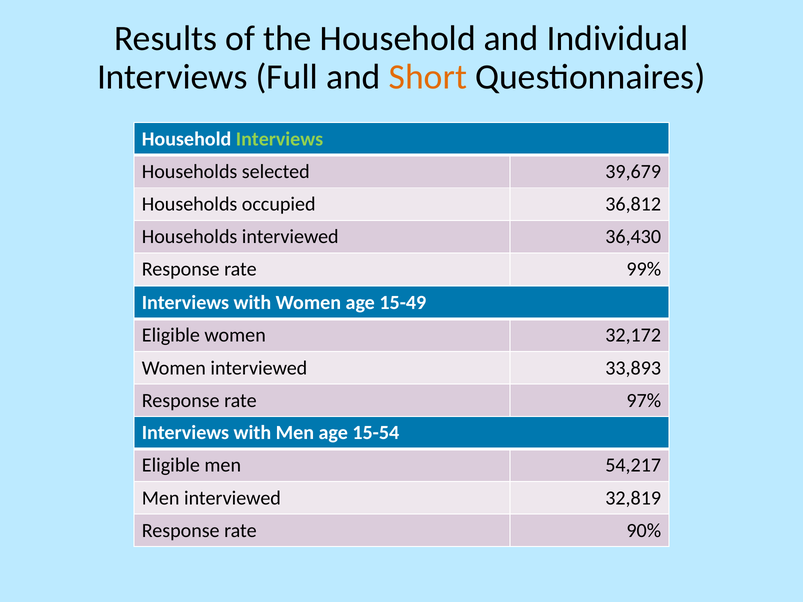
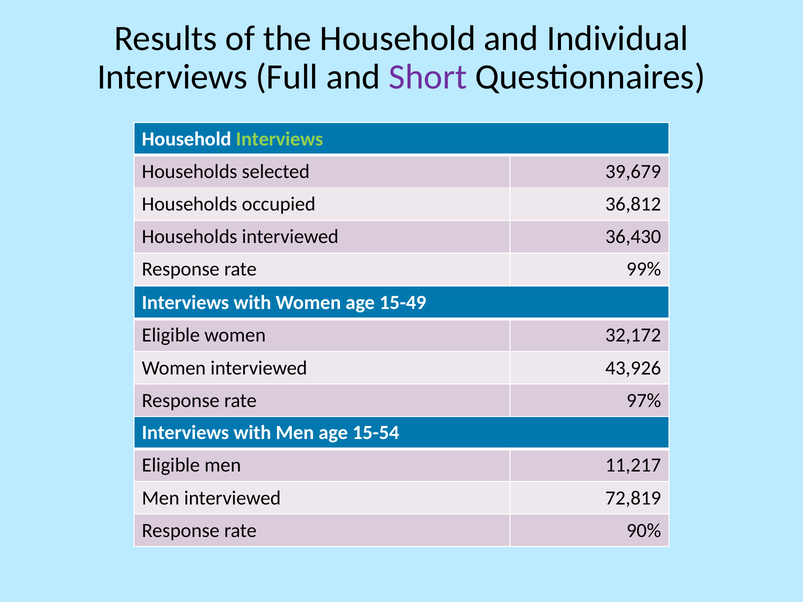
Short colour: orange -> purple
33,893: 33,893 -> 43,926
54,217: 54,217 -> 11,217
32,819: 32,819 -> 72,819
